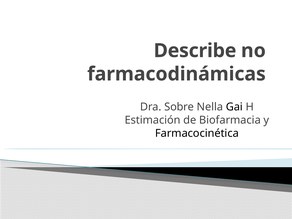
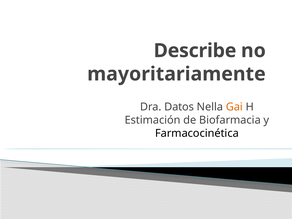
farmacodinámicas: farmacodinámicas -> mayoritariamente
Sobre: Sobre -> Datos
Gai colour: black -> orange
